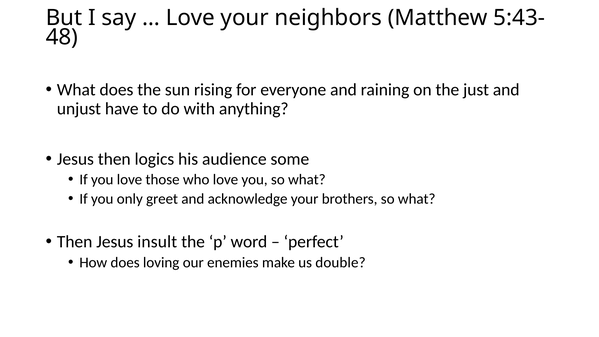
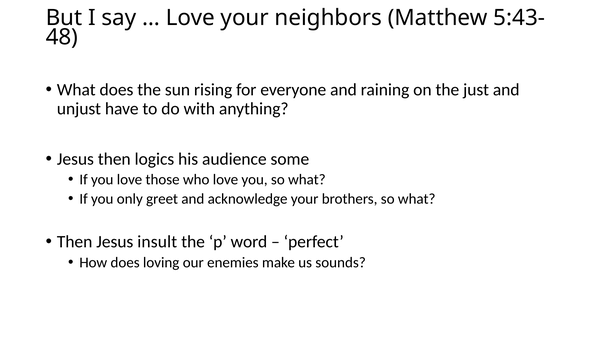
double: double -> sounds
